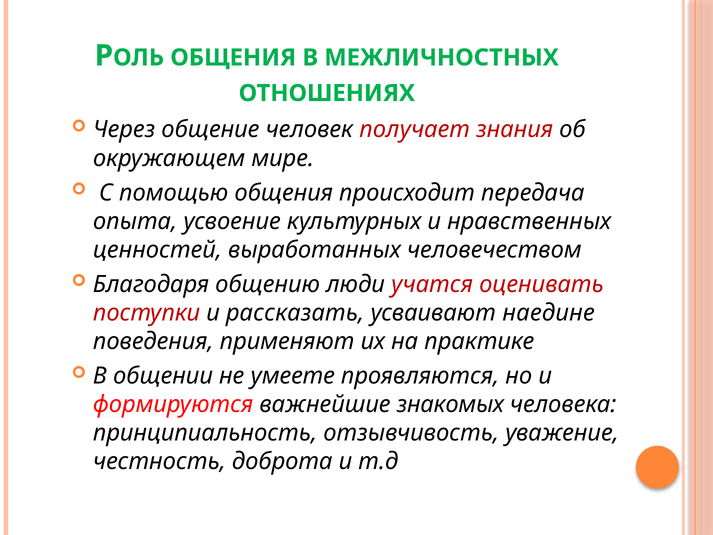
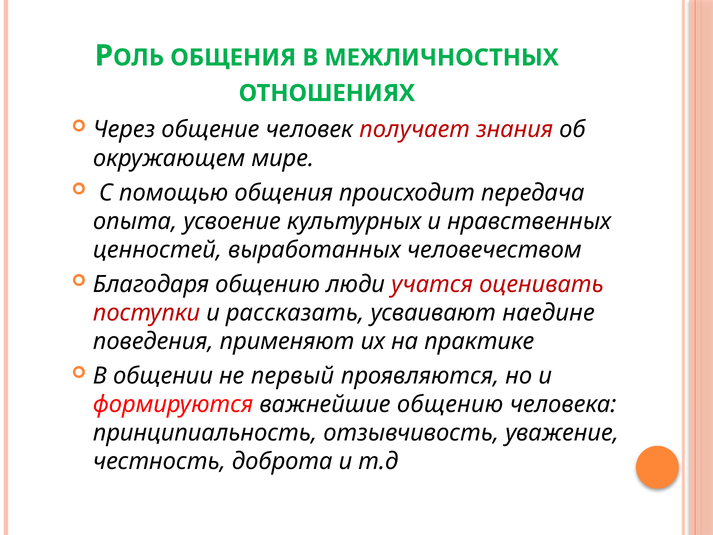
умеете: умеете -> первый
важнейшие знакомых: знакомых -> общению
